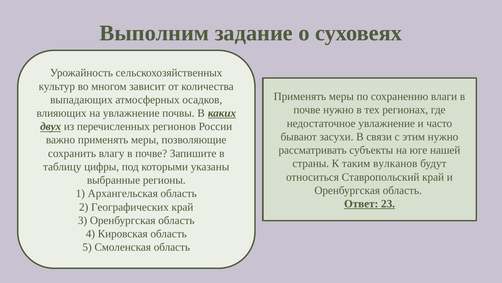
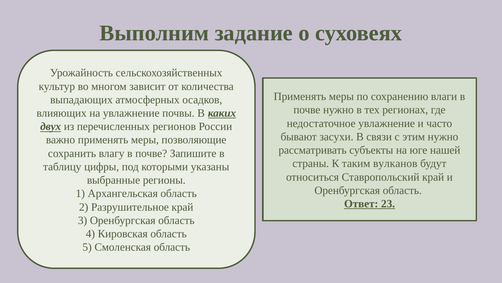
Географических: Географических -> Разрушительное
